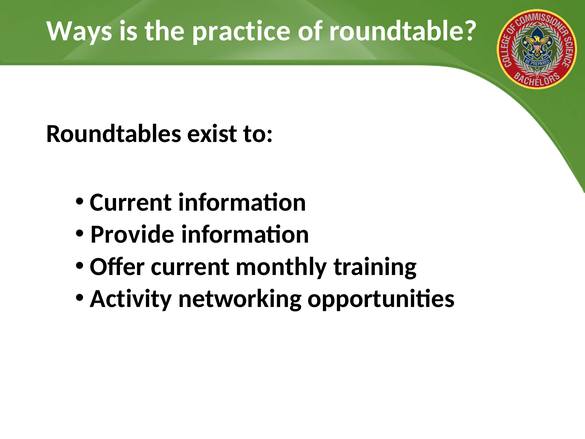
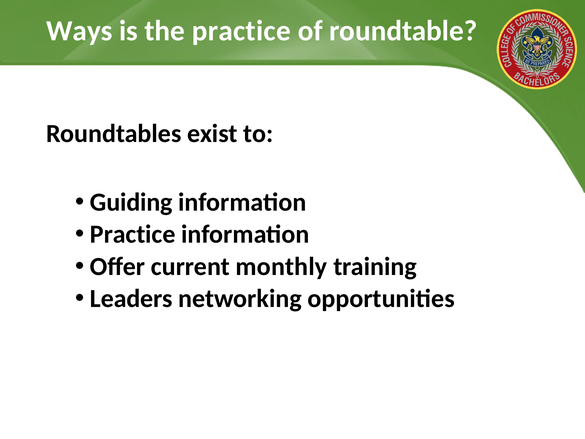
Current at (131, 202): Current -> Guiding
Provide at (133, 234): Provide -> Practice
Activity: Activity -> Leaders
